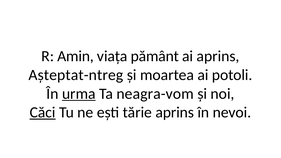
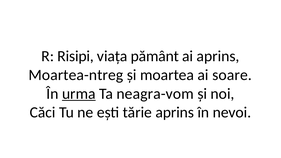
Amin: Amin -> Risipi
Așteptat-ntreg: Așteptat-ntreg -> Moartea-ntreg
potoli: potoli -> soare
Căci underline: present -> none
